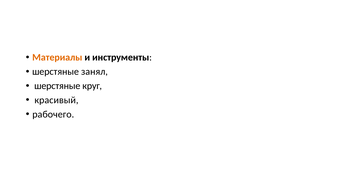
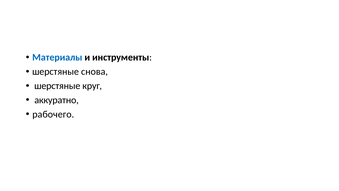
Материалы colour: orange -> blue
занял: занял -> снова
красивый: красивый -> аккуратно
